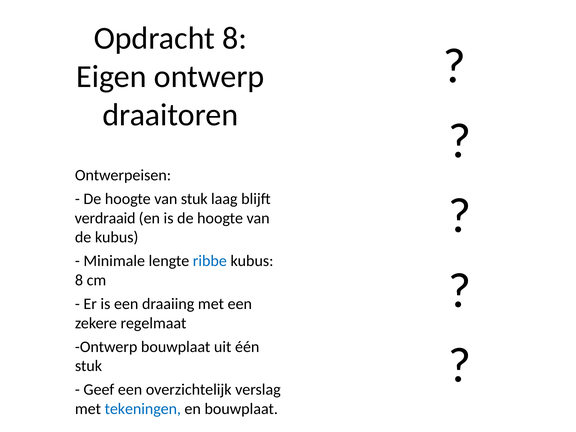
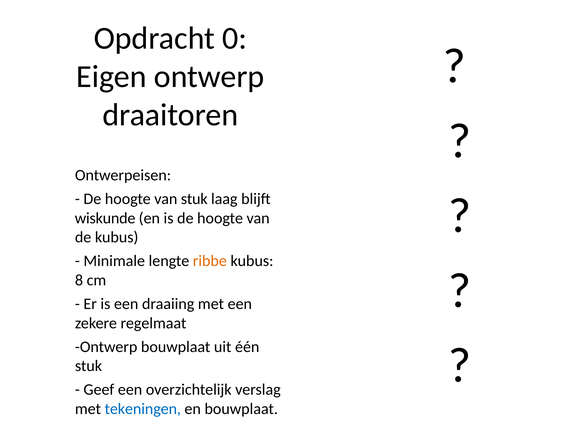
Opdracht 8: 8 -> 0
verdraaid: verdraaid -> wiskunde
ribbe colour: blue -> orange
